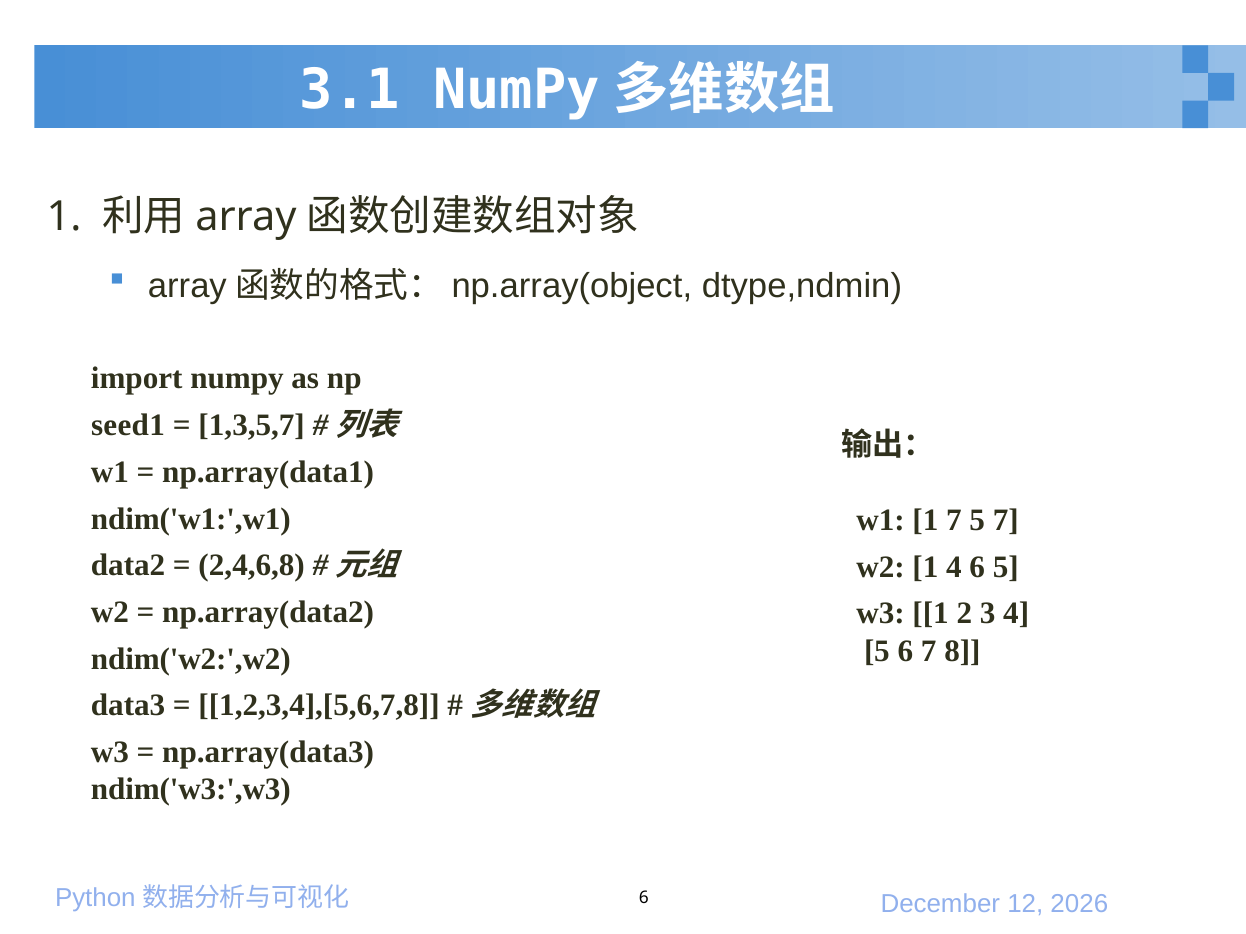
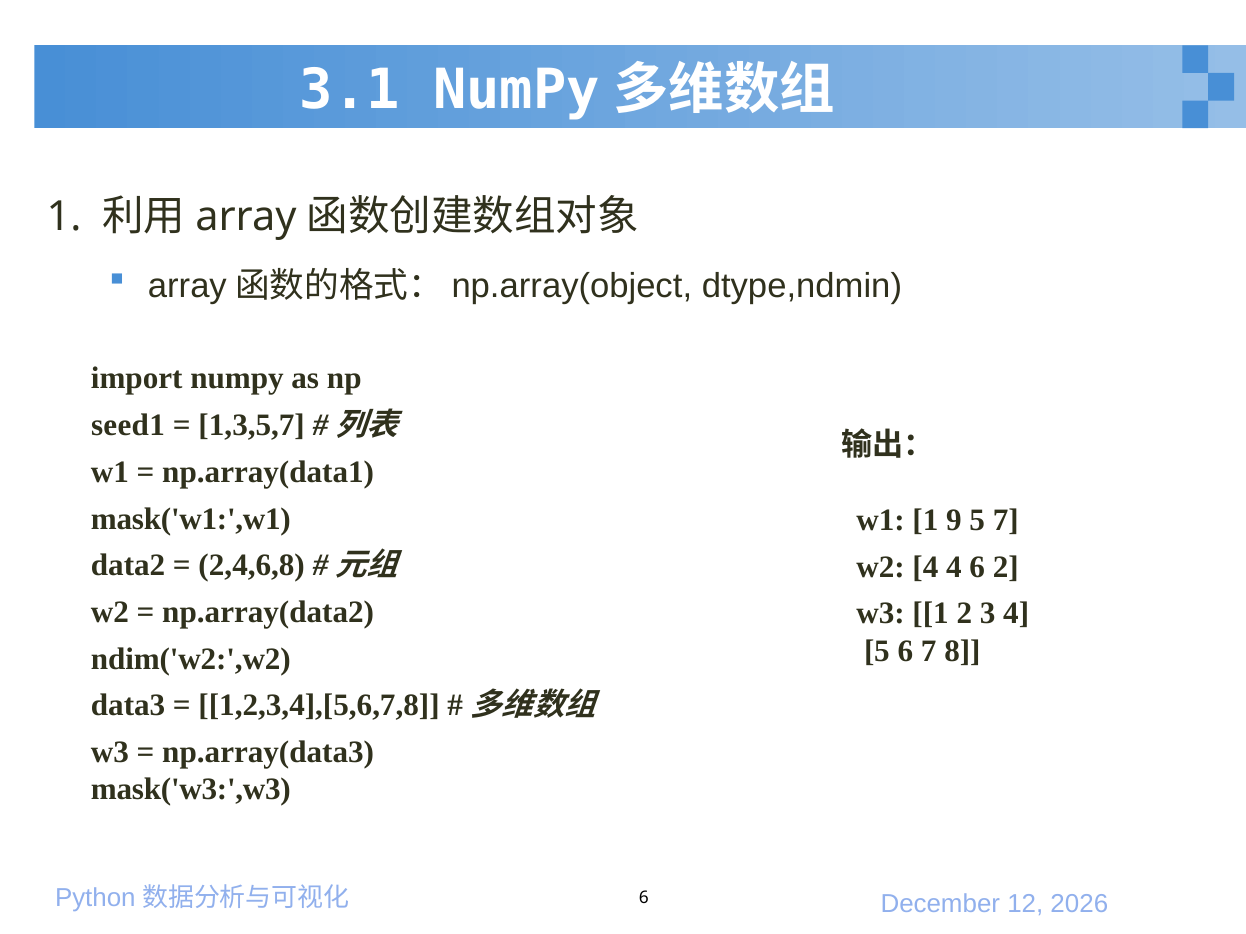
ndim('w1:',w1: ndim('w1:',w1 -> mask('w1:',w1
1 7: 7 -> 9
w2 1: 1 -> 4
6 5: 5 -> 2
ndim('w3:',w3: ndim('w3:',w3 -> mask('w3:',w3
